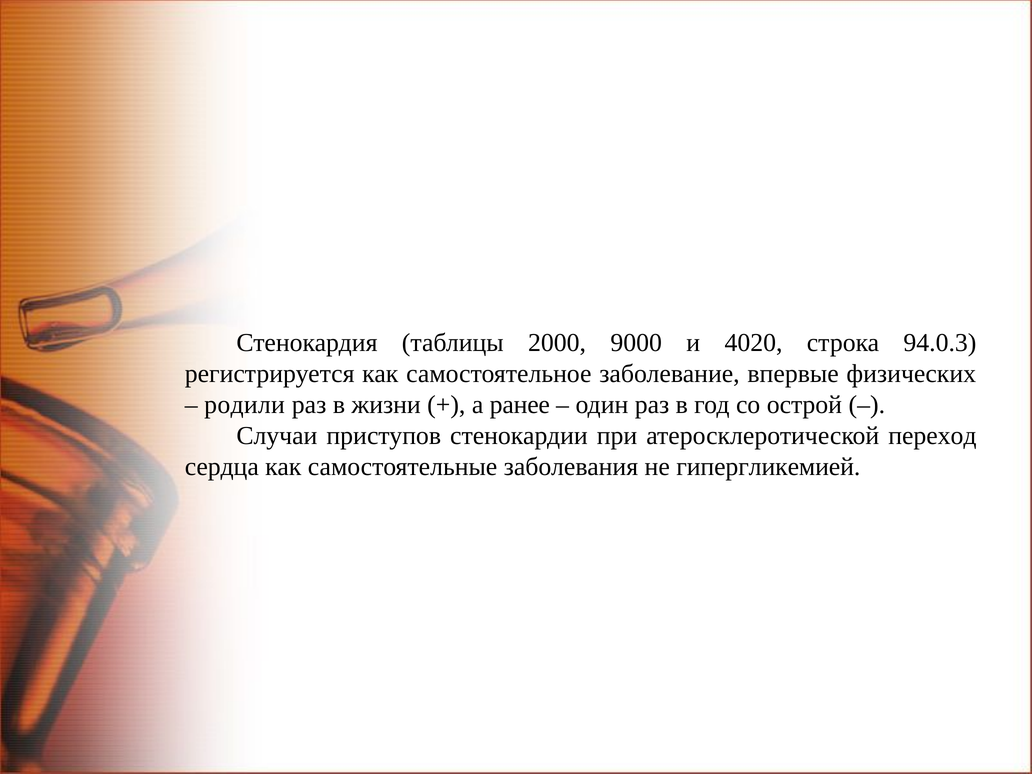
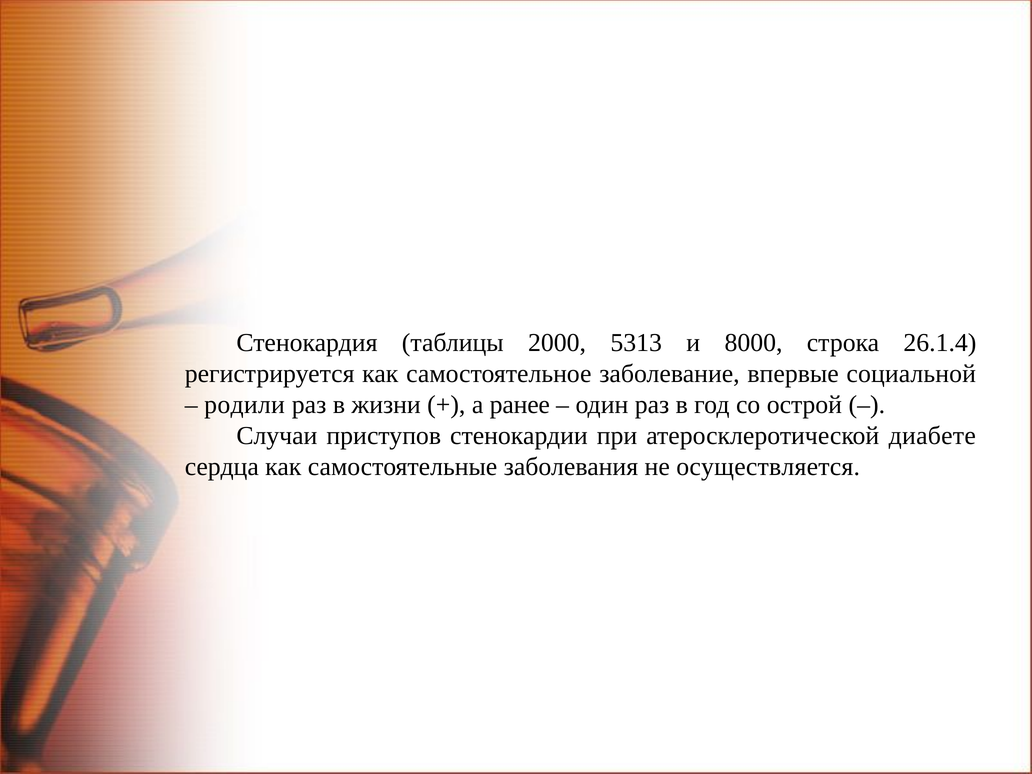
9000: 9000 -> 5313
4020: 4020 -> 8000
94.0.3: 94.0.3 -> 26.1.4
физических: физических -> социальной
переход: переход -> диабете
гипергликемией: гипергликемией -> осуществляется
